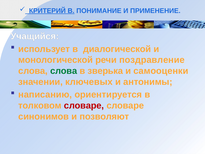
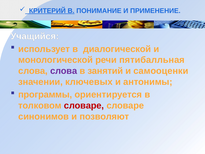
поздравление: поздравление -> пятибалльная
слова at (64, 71) colour: green -> purple
зверька: зверька -> занятий
написанию: написанию -> программы
